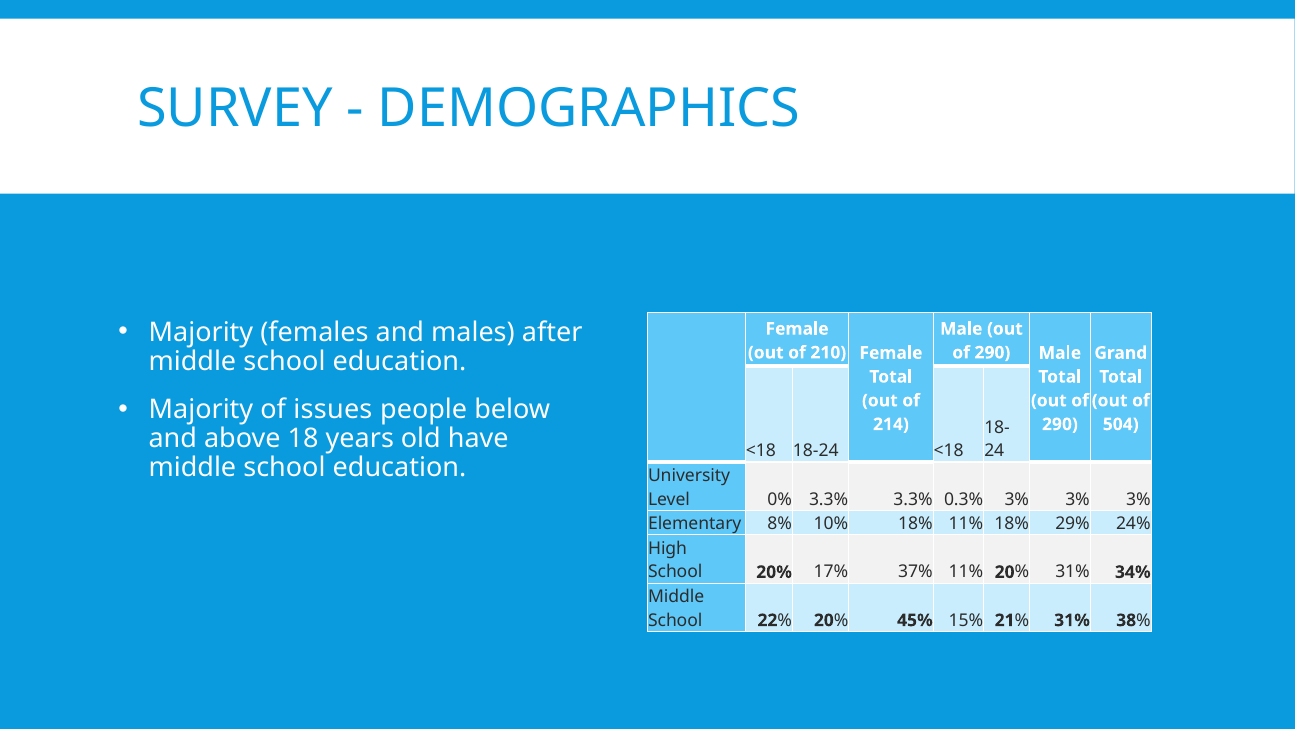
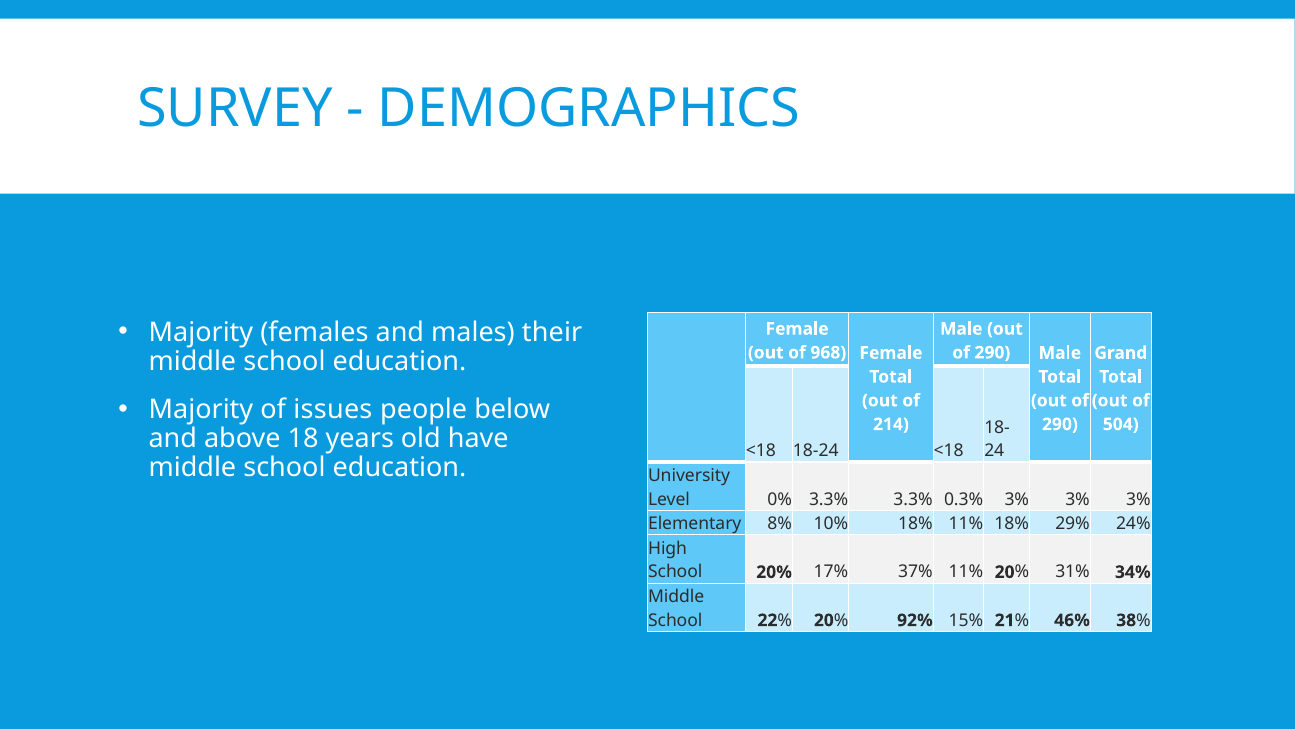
after: after -> their
210: 210 -> 968
45%: 45% -> 92%
21% 31%: 31% -> 46%
